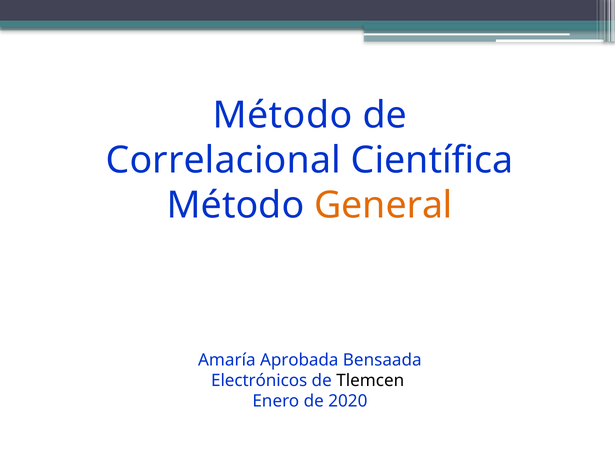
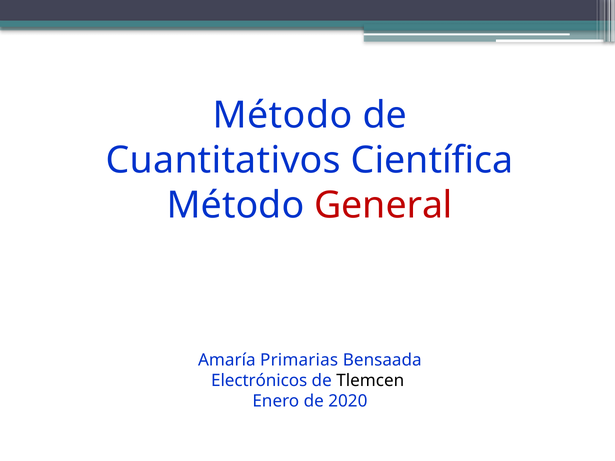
Correlacional: Correlacional -> Cuantitativos
General colour: orange -> red
Aprobada: Aprobada -> Primarias
